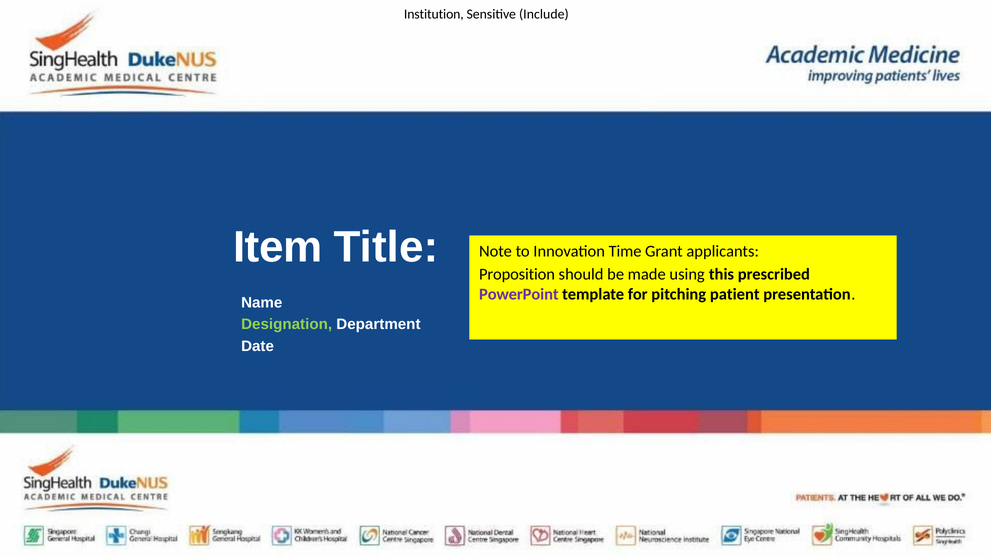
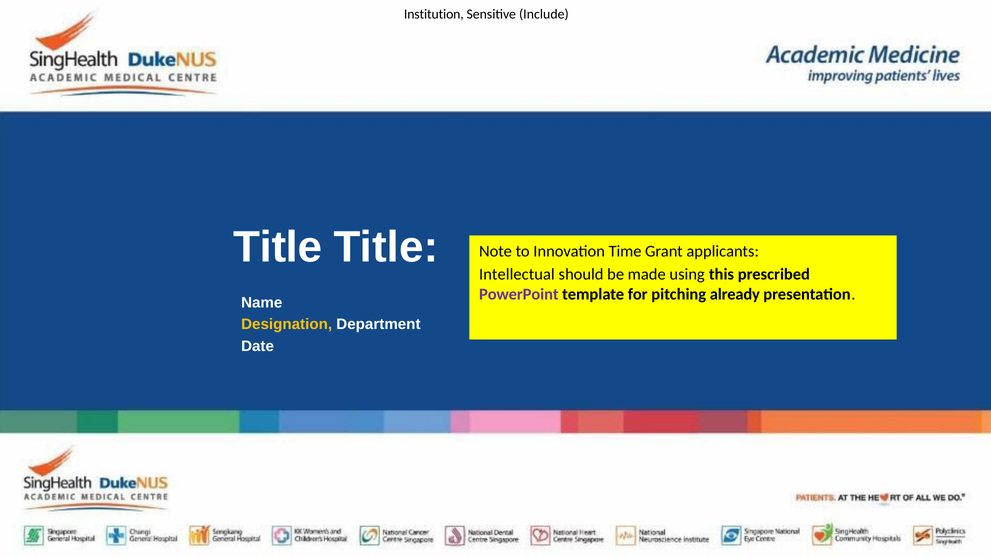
Item at (278, 248): Item -> Title
Proposition: Proposition -> Intellectual
patient: patient -> already
Designation colour: light green -> yellow
